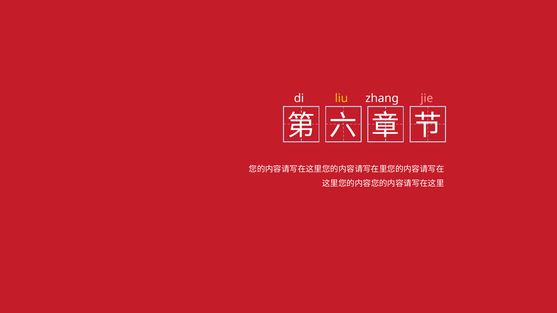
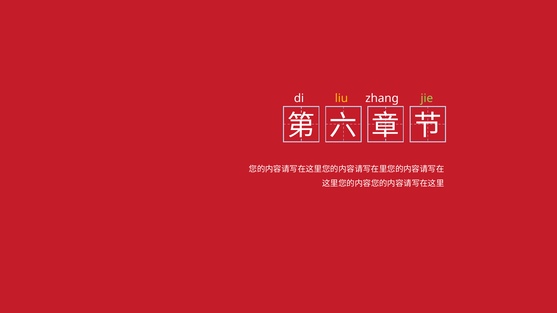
jie colour: pink -> light green
